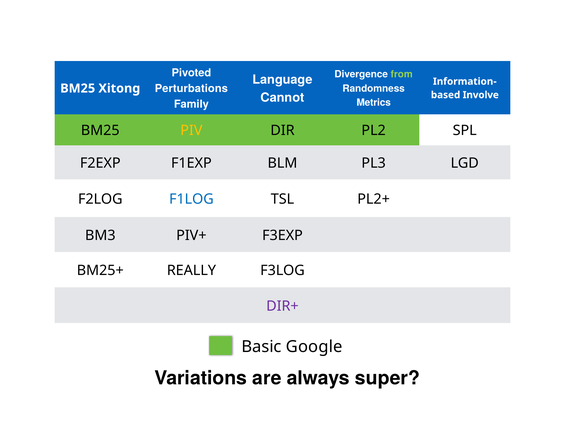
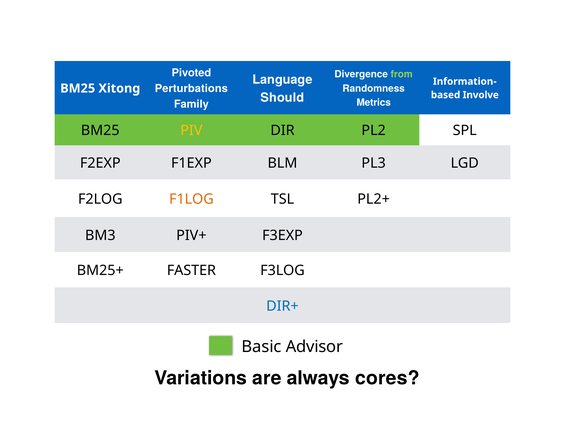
Cannot: Cannot -> Should
F1LOG colour: blue -> orange
REALLY: REALLY -> FASTER
DIR+ colour: purple -> blue
Google: Google -> Advisor
super: super -> cores
